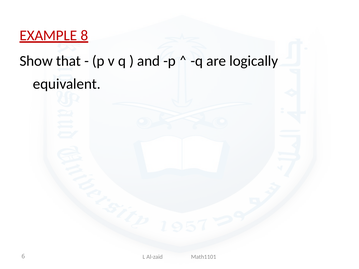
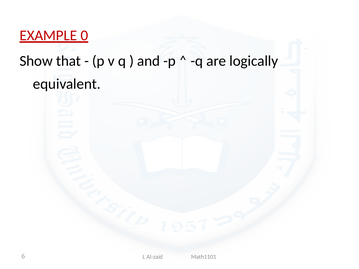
8: 8 -> 0
